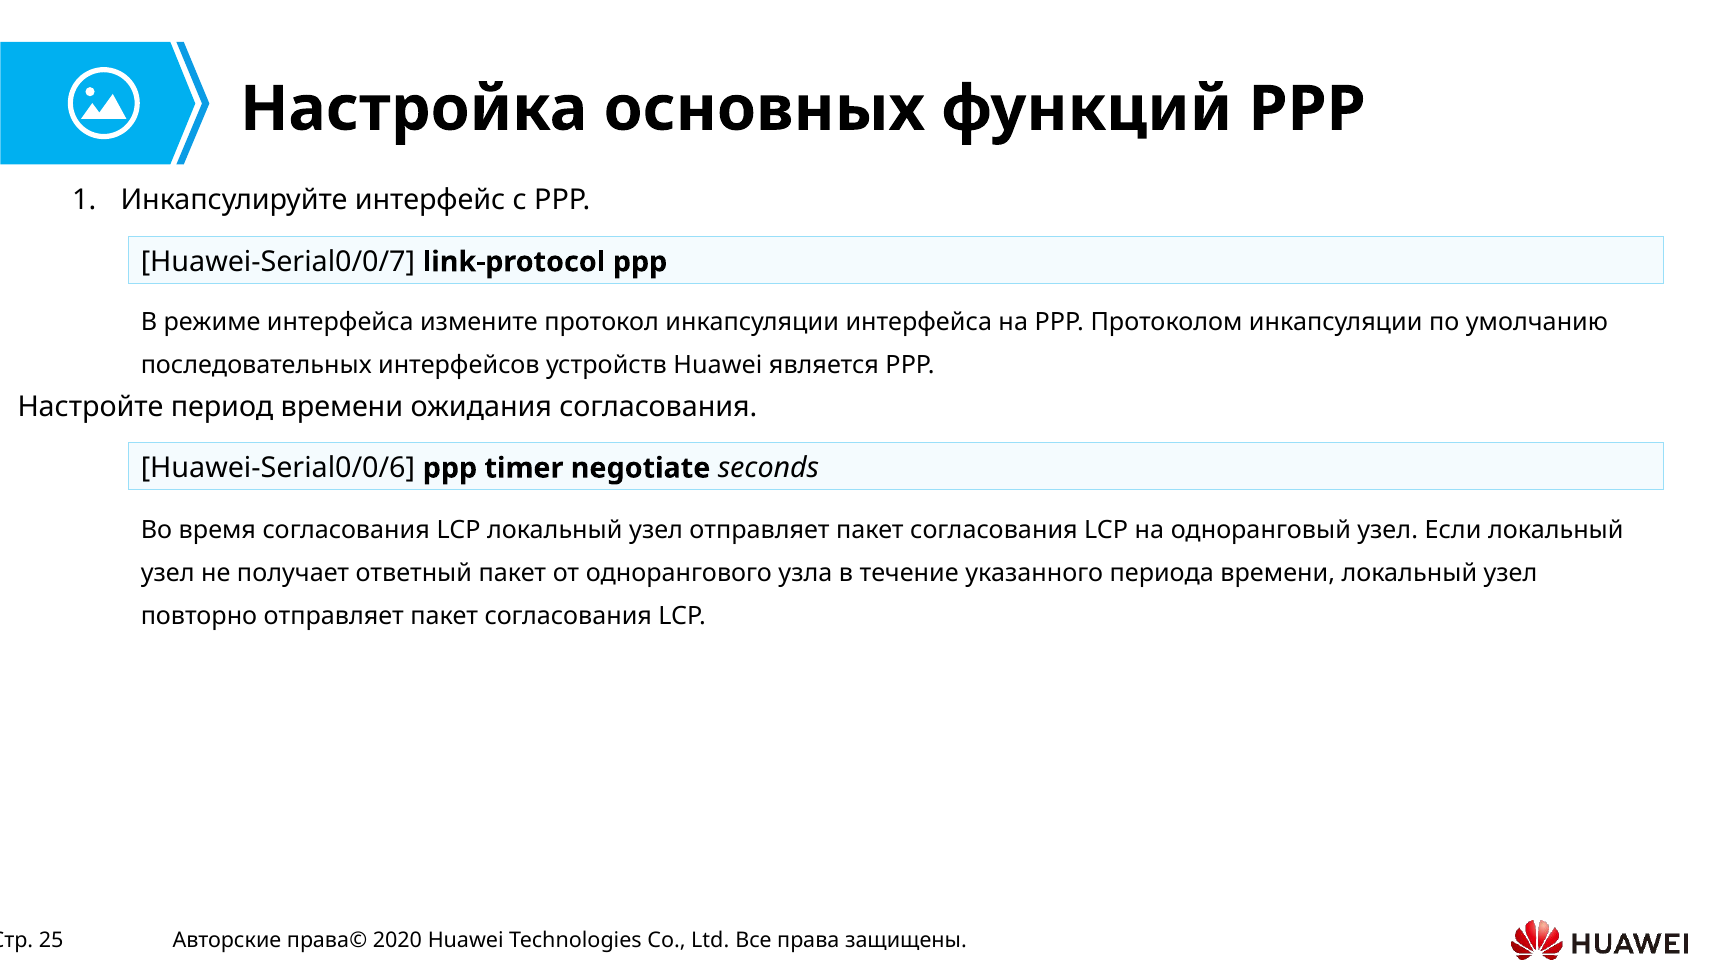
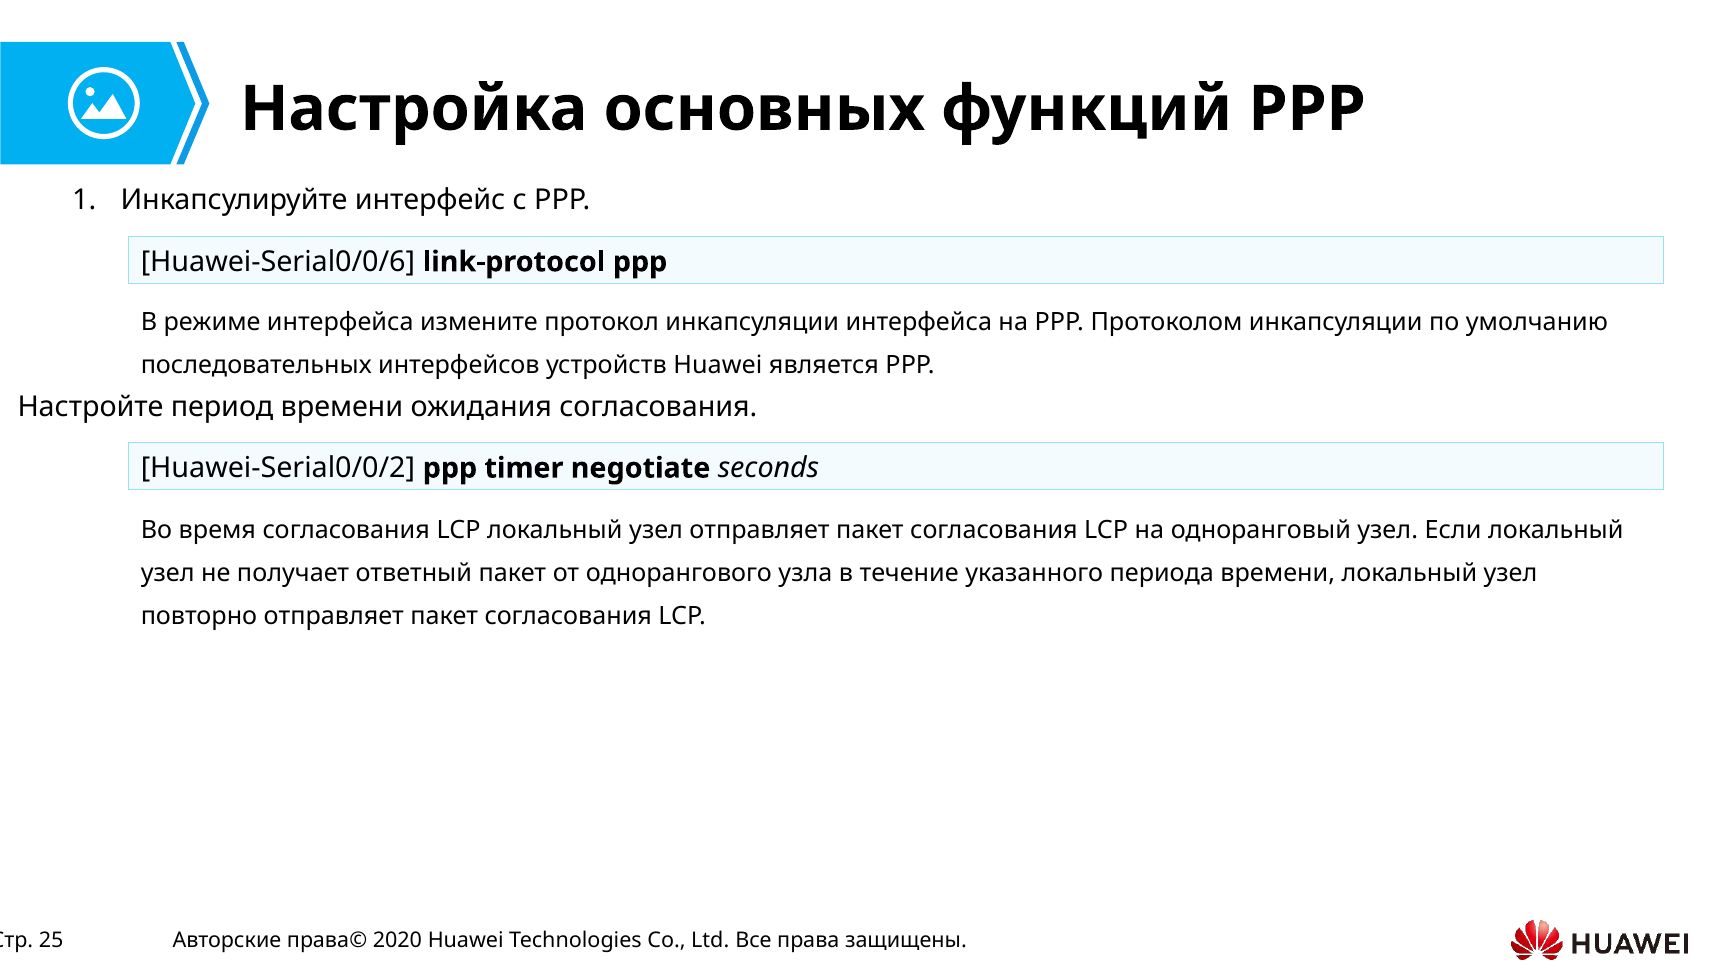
Huawei-Serial0/0/7: Huawei-Serial0/0/7 -> Huawei-Serial0/0/6
Huawei-Serial0/0/6: Huawei-Serial0/0/6 -> Huawei-Serial0/0/2
